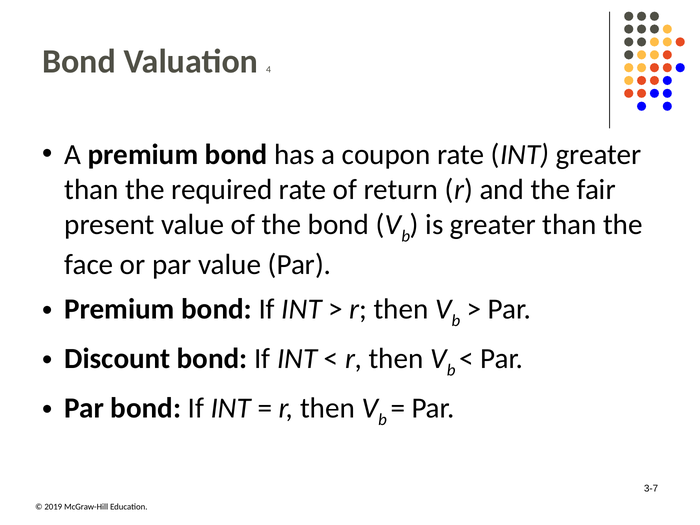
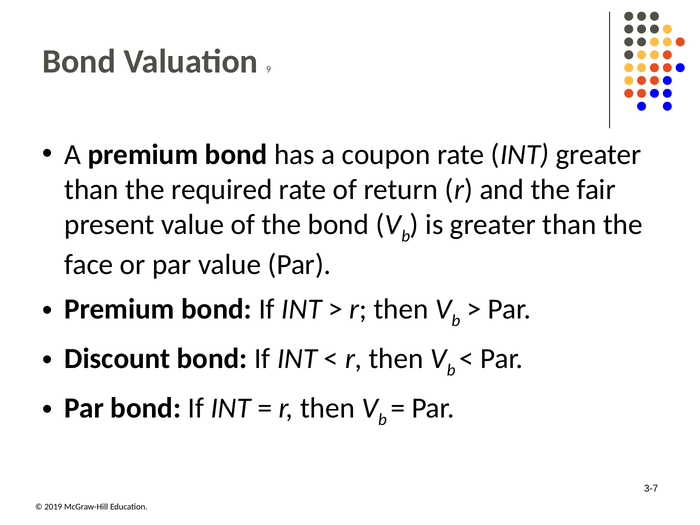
4: 4 -> 9
